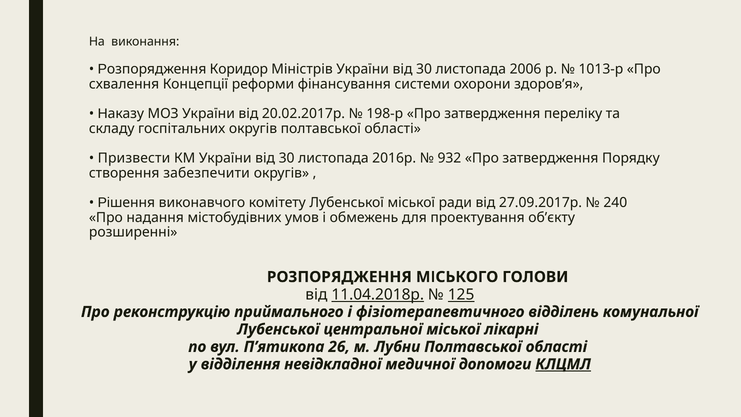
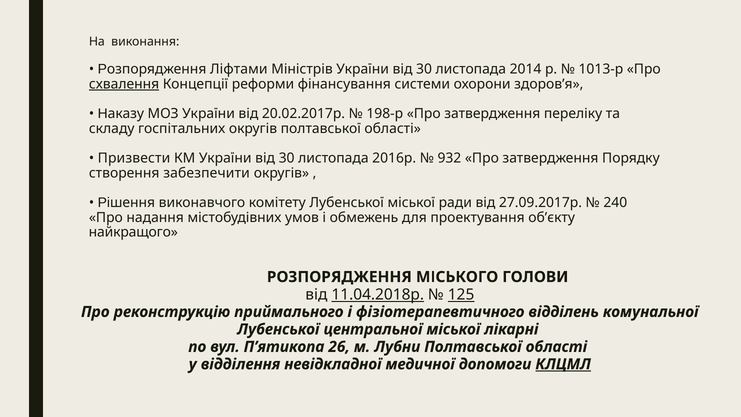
Коридор: Коридор -> Ліфтами
2006: 2006 -> 2014
схвалення underline: none -> present
розширенні: розширенні -> найкращого
